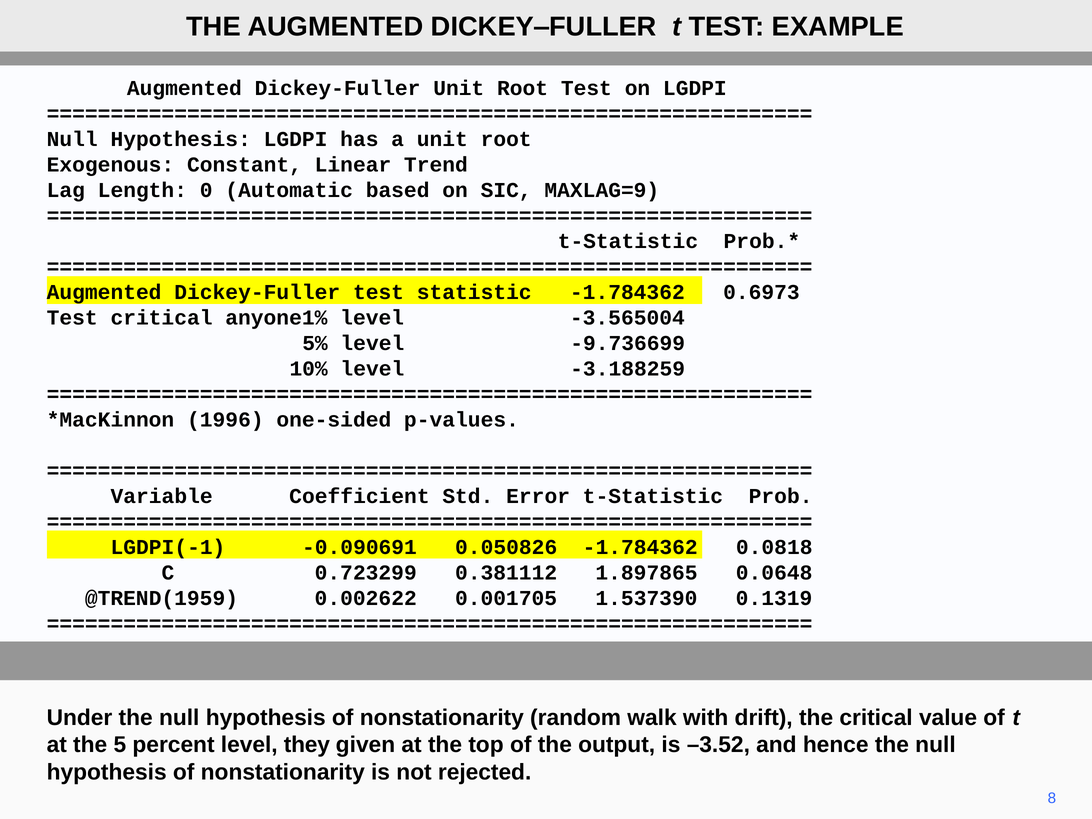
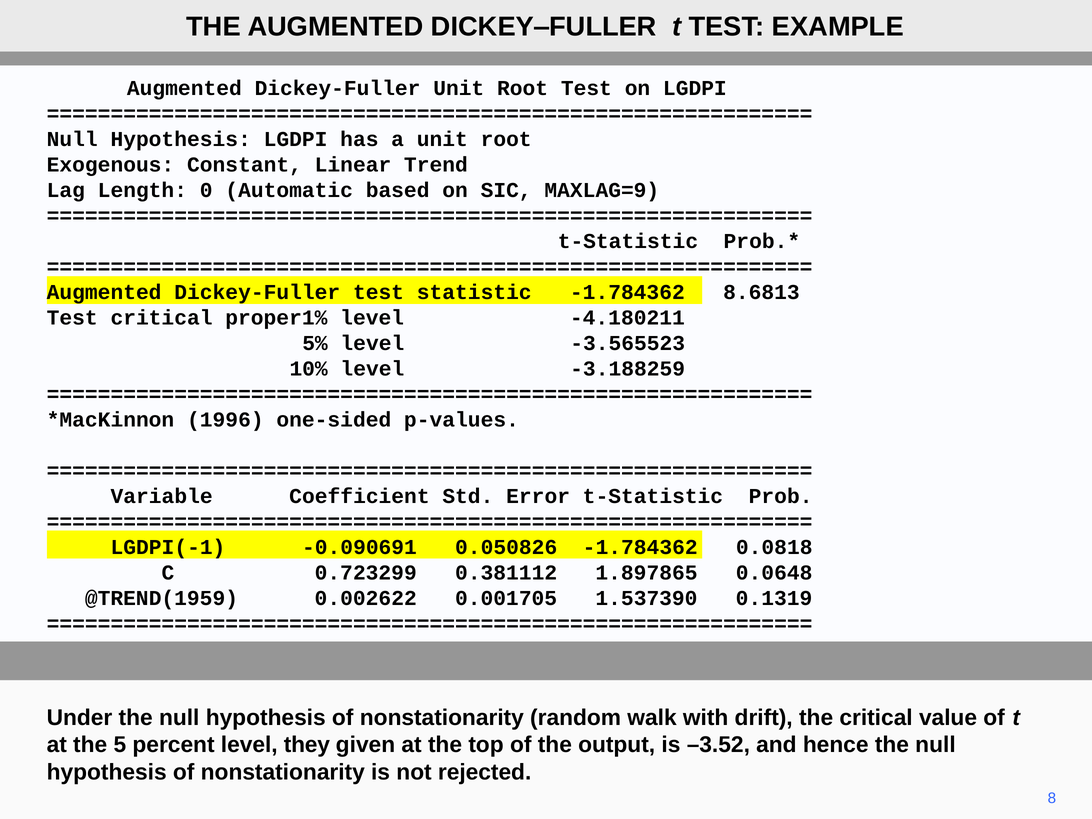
0.6973: 0.6973 -> 8.6813
anyone1%: anyone1% -> proper1%
-3.565004: -3.565004 -> -4.180211
-9.736699: -9.736699 -> -3.565523
